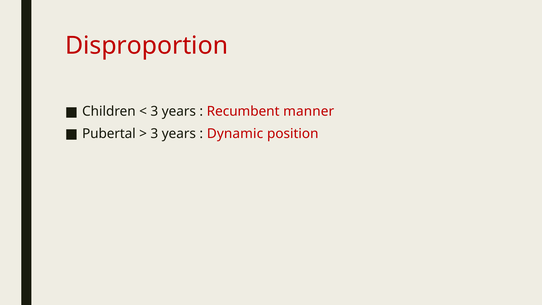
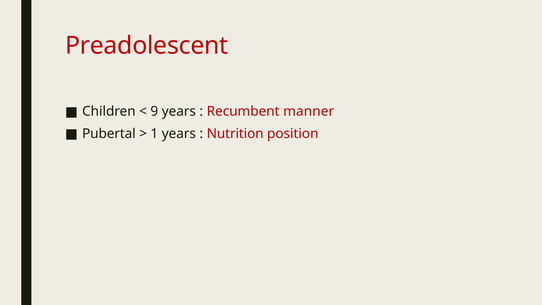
Disproportion: Disproportion -> Preadolescent
3 at (154, 111): 3 -> 9
3 at (154, 133): 3 -> 1
Dynamic: Dynamic -> Nutrition
